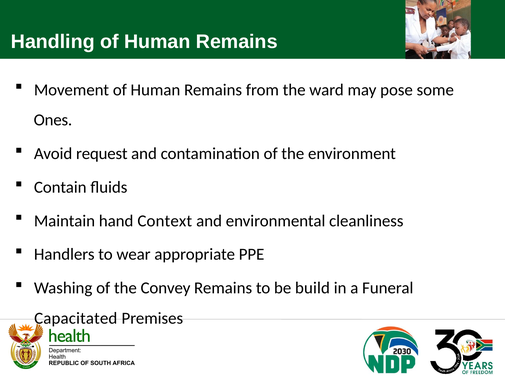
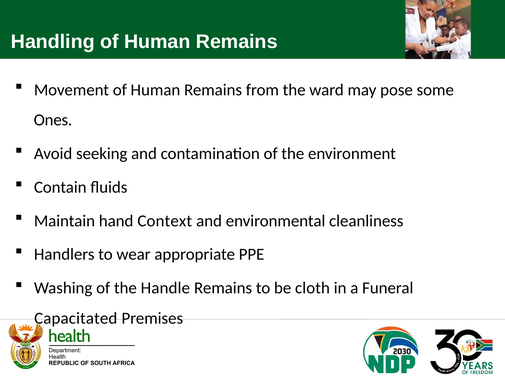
request: request -> seeking
Convey: Convey -> Handle
build: build -> cloth
